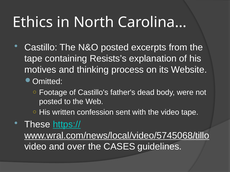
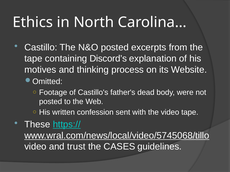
Resists’s: Resists’s -> Discord’s
over: over -> trust
